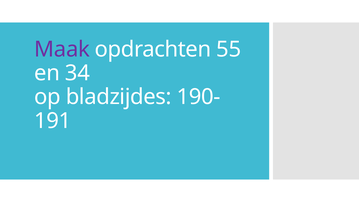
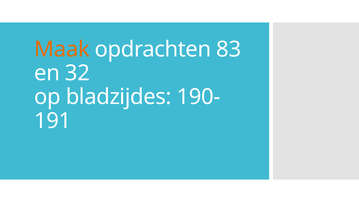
Maak colour: purple -> orange
55: 55 -> 83
34: 34 -> 32
